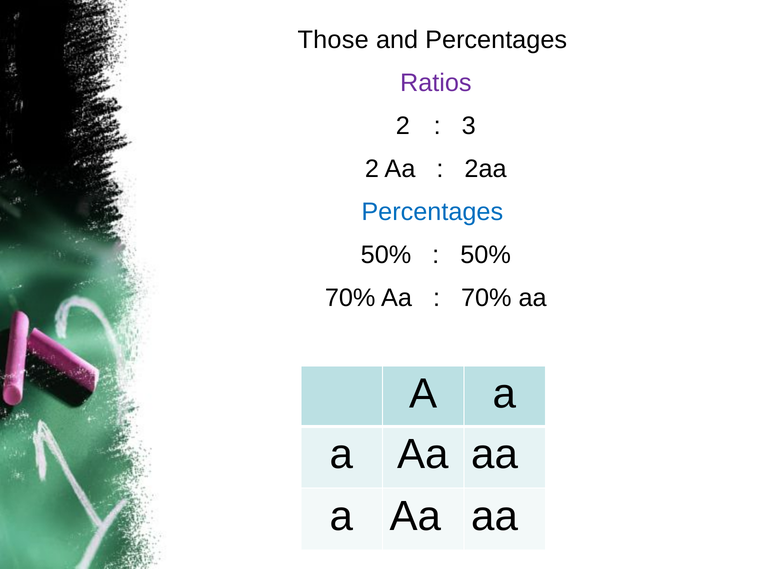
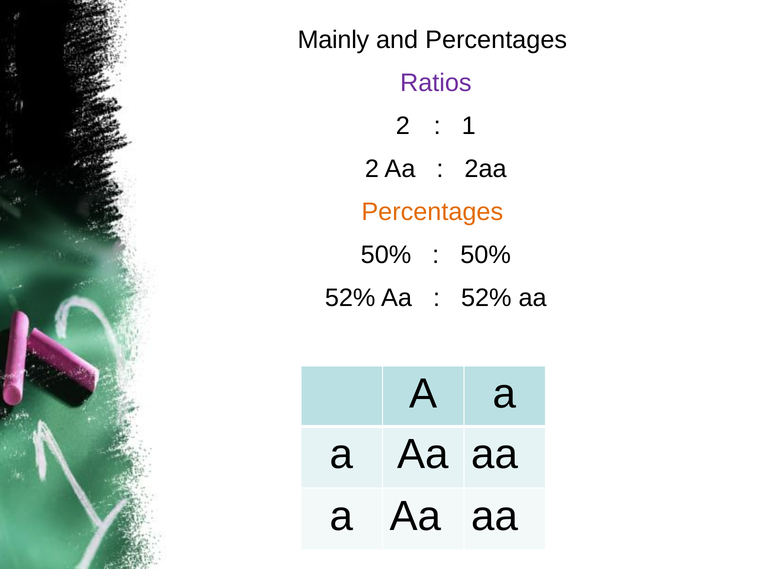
Those: Those -> Mainly
3: 3 -> 1
Percentages at (432, 212) colour: blue -> orange
70% at (350, 298): 70% -> 52%
70% at (486, 298): 70% -> 52%
